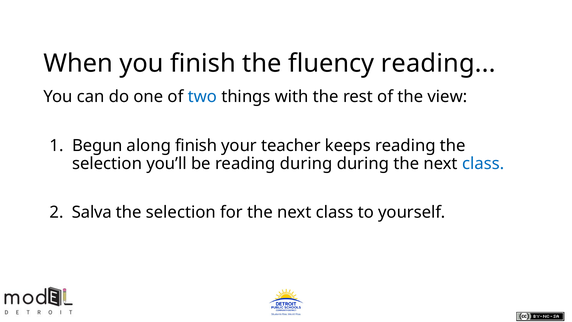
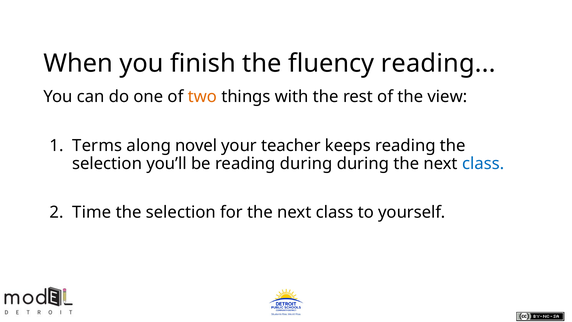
two colour: blue -> orange
Begun: Begun -> Terms
along finish: finish -> novel
Salva: Salva -> Time
